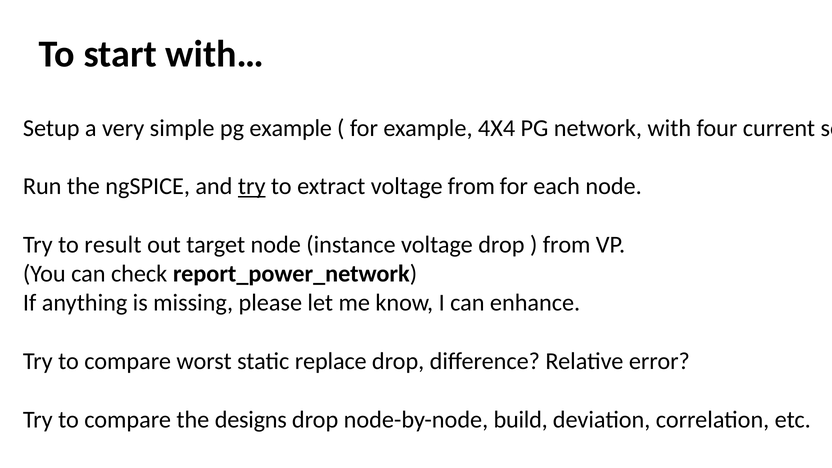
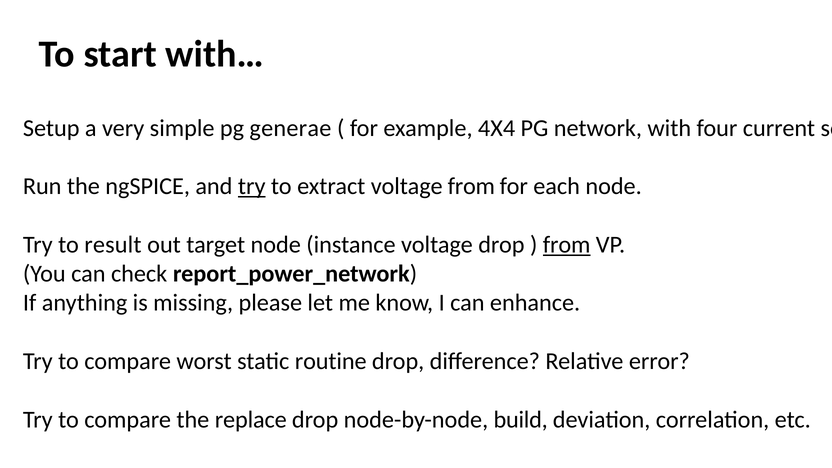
pg example: example -> generae
from at (567, 245) underline: none -> present
replace: replace -> routine
designs: designs -> replace
